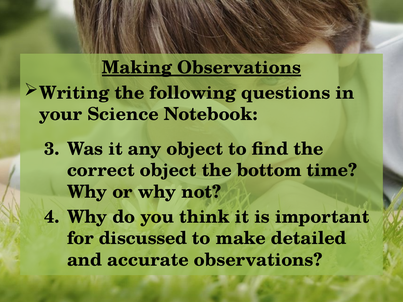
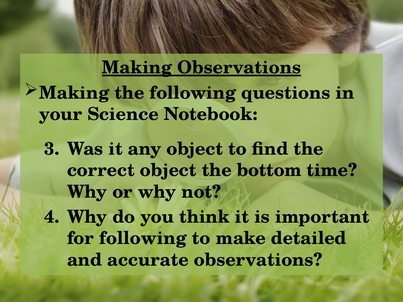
Writing at (74, 93): Writing -> Making
for discussed: discussed -> following
